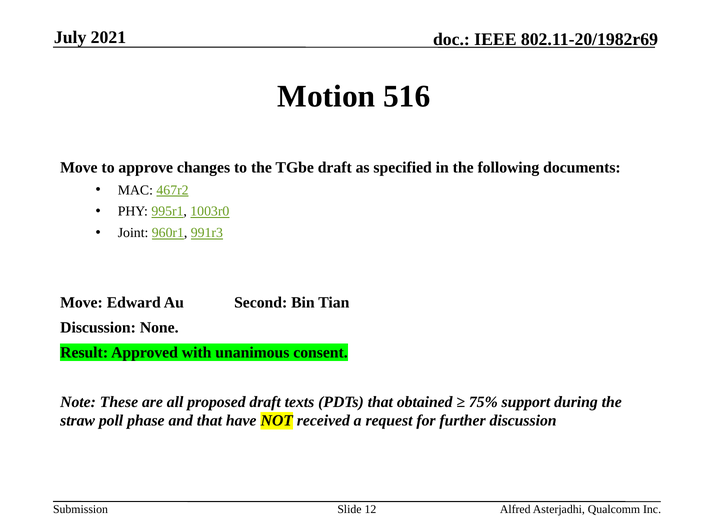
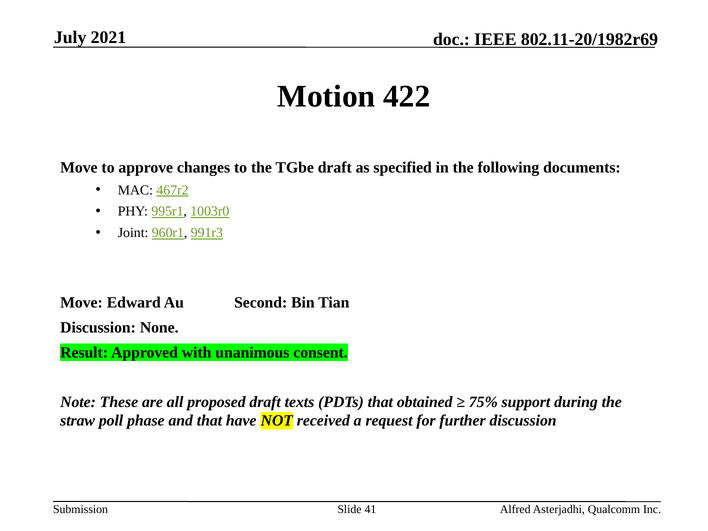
516: 516 -> 422
12: 12 -> 41
